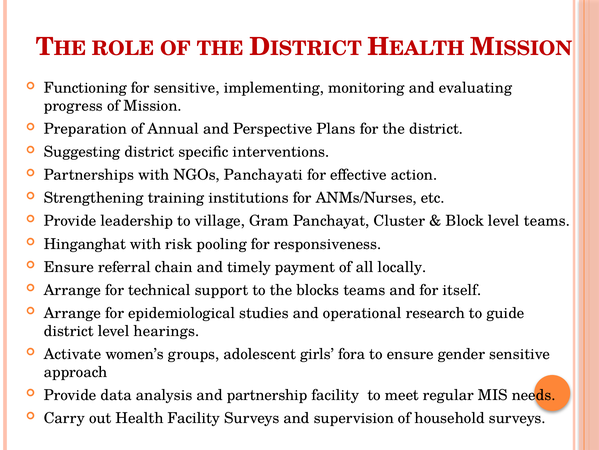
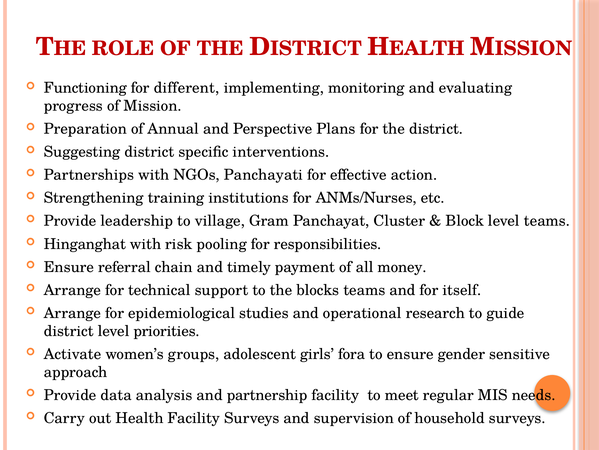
for sensitive: sensitive -> different
responsiveness: responsiveness -> responsibilities
locally: locally -> money
hearings: hearings -> priorities
